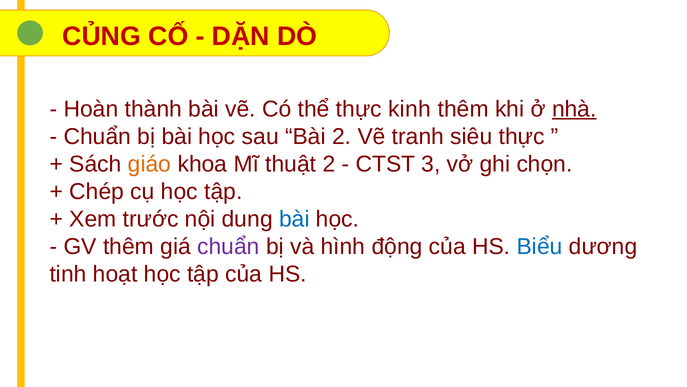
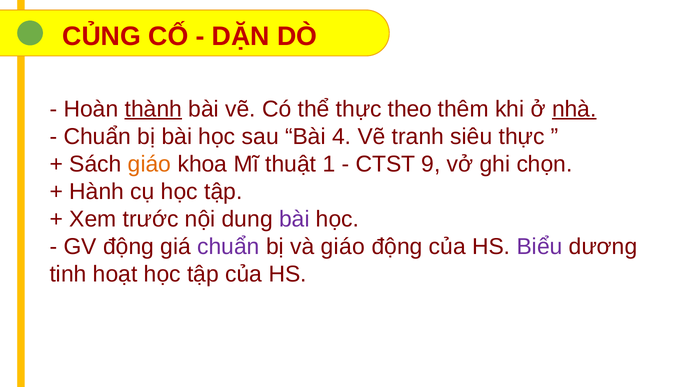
thành underline: none -> present
kinh: kinh -> theo
Bài 2: 2 -> 4
thuật 2: 2 -> 1
3: 3 -> 9
Chép: Chép -> Hành
bài at (294, 219) colour: blue -> purple
GV thêm: thêm -> động
và hình: hình -> giáo
Biểu colour: blue -> purple
